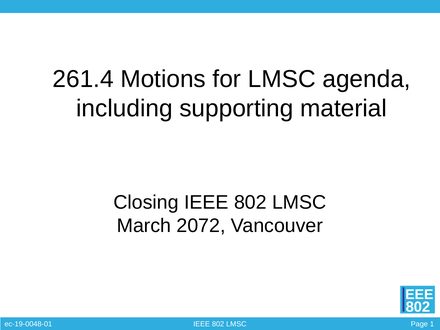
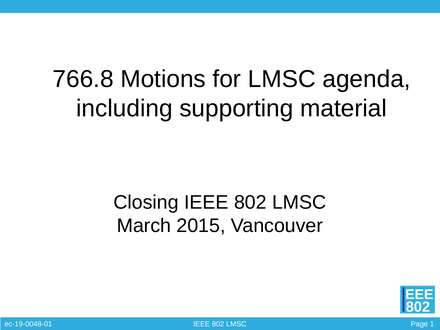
261.4: 261.4 -> 766.8
2072: 2072 -> 2015
